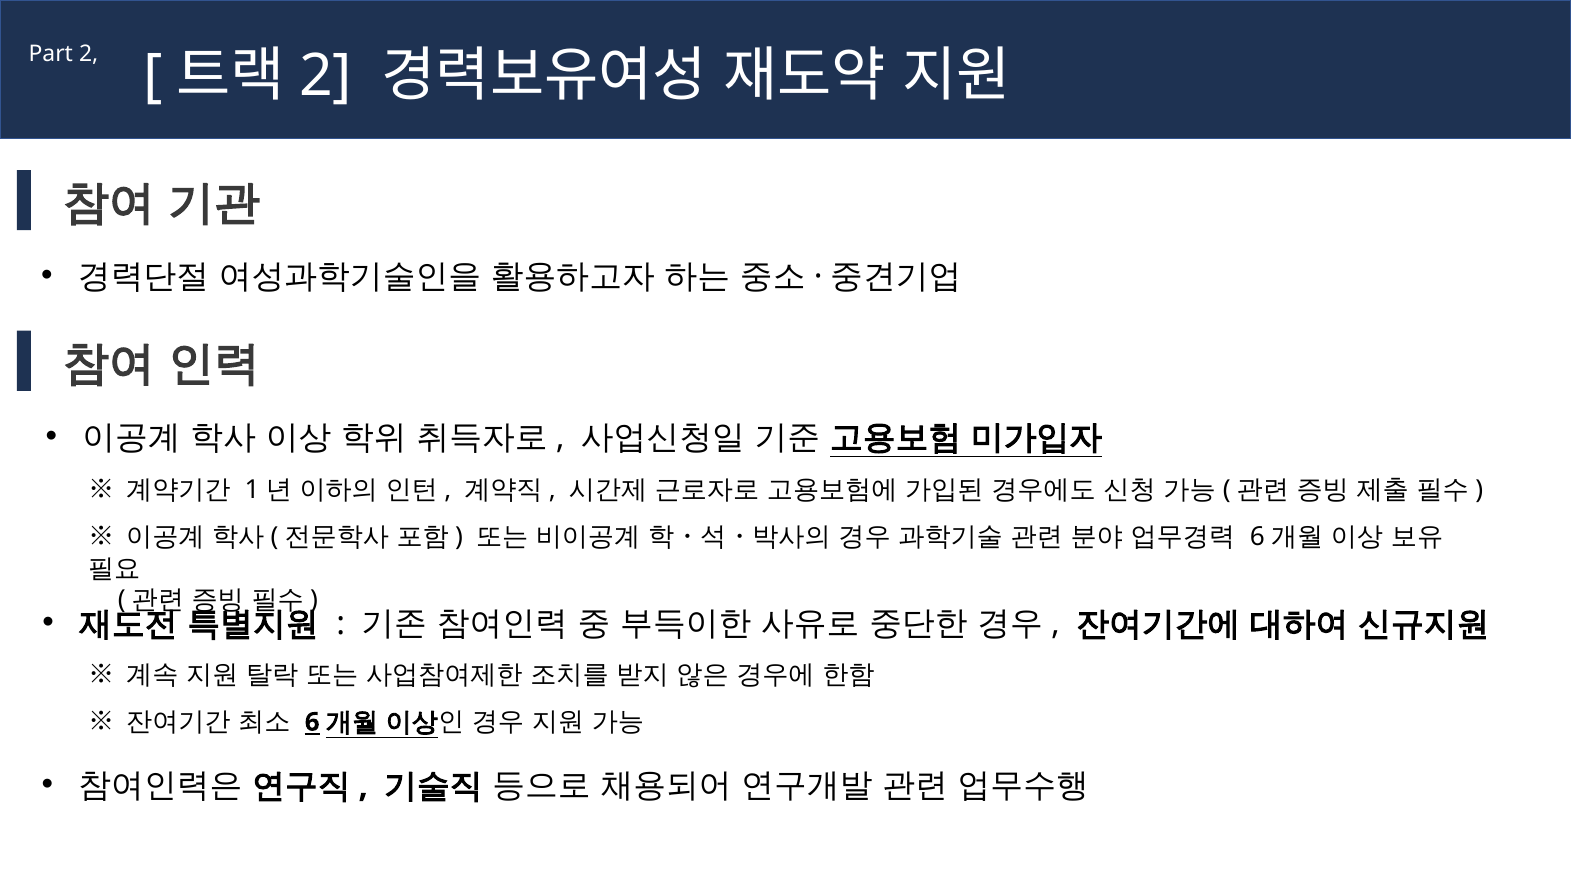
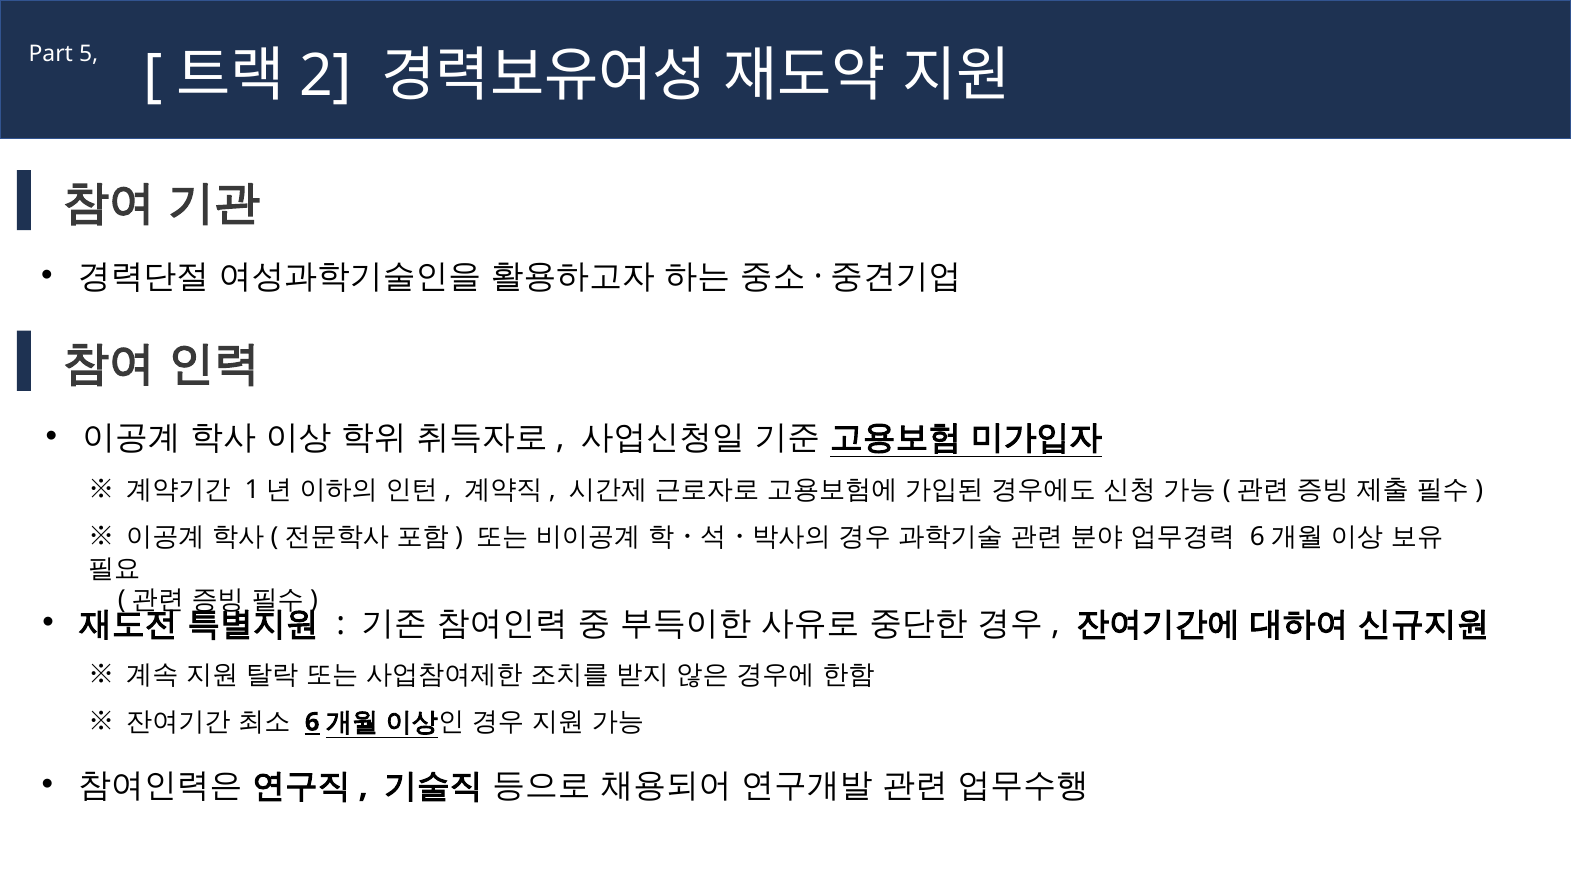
Part 2: 2 -> 5
